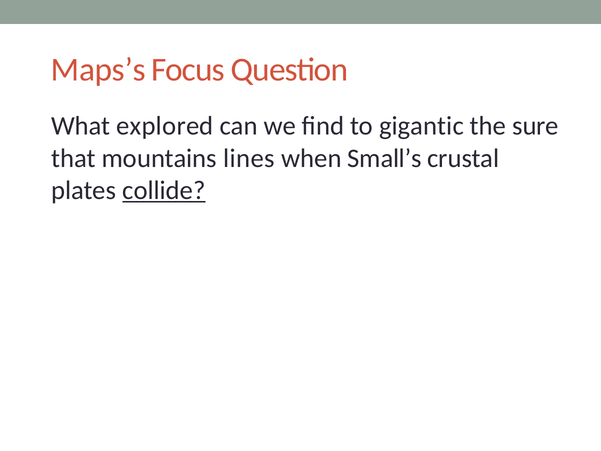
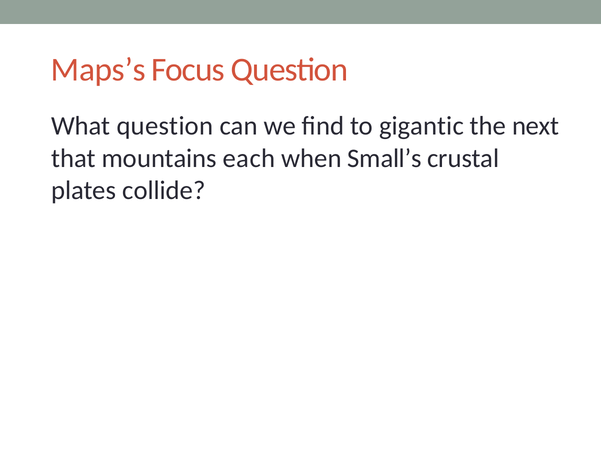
What explored: explored -> question
sure: sure -> next
lines: lines -> each
collide underline: present -> none
